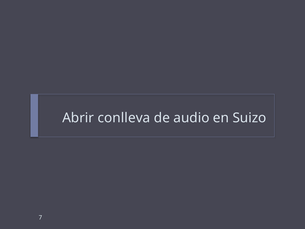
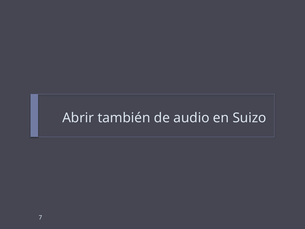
conlleva: conlleva -> también
